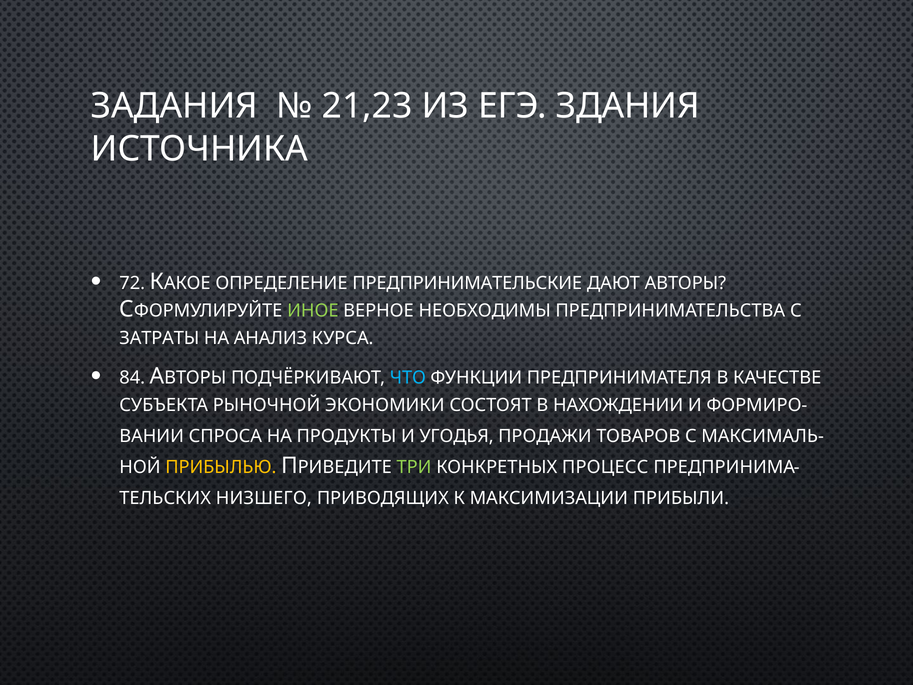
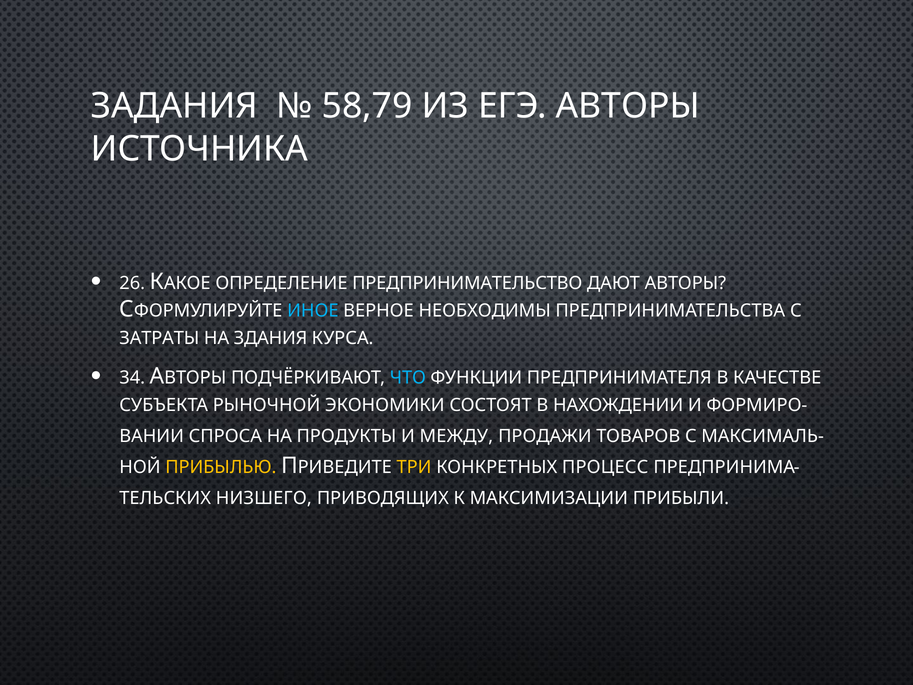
21,23: 21,23 -> 58,79
ЕГЭ ЗДАНИЯ: ЗДАНИЯ -> АВТОРЫ
72: 72 -> 26
ПРЕДПРИНИМАТЕЛЬСКИЕ: ПРЕДПРИНИМАТЕЛЬСКИЕ -> ПРЕДПРИНИМАТЕЛЬСТВО
ИНОЕ colour: light green -> light blue
АНАЛИЗ: АНАЛИЗ -> ЗДАНИЯ
84: 84 -> 34
УГОДЬЯ: УГОДЬЯ -> МЕЖДУ
ТРИ colour: light green -> yellow
